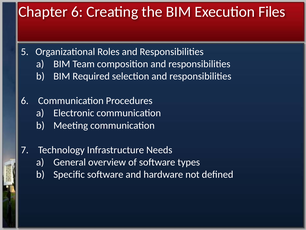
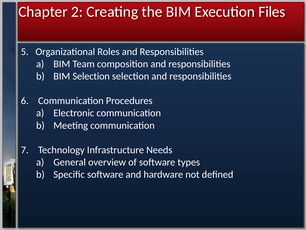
Chapter 6: 6 -> 2
BIM Required: Required -> Selection
